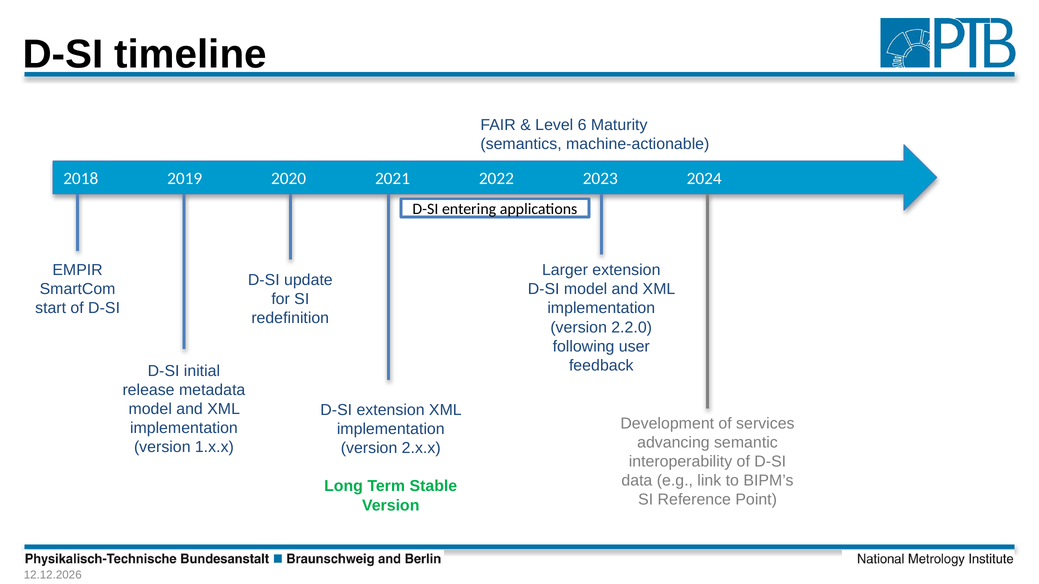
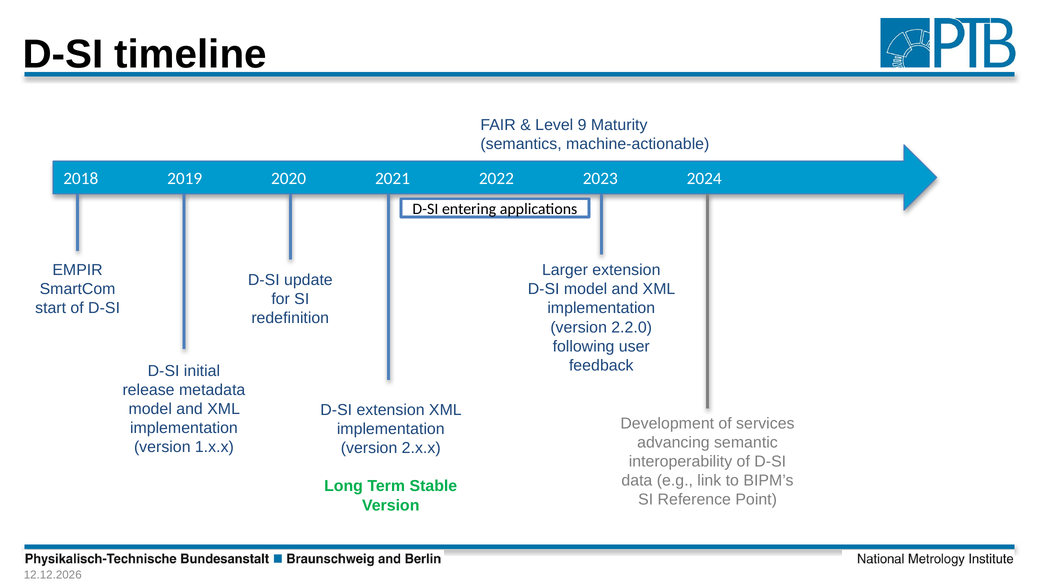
6: 6 -> 9
